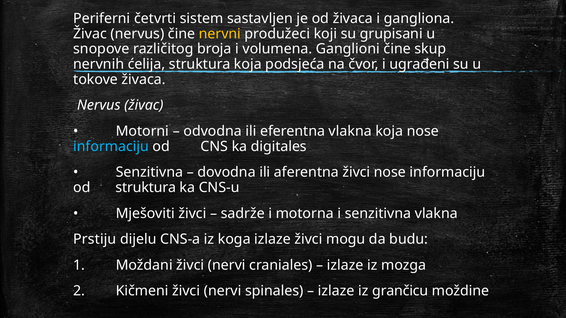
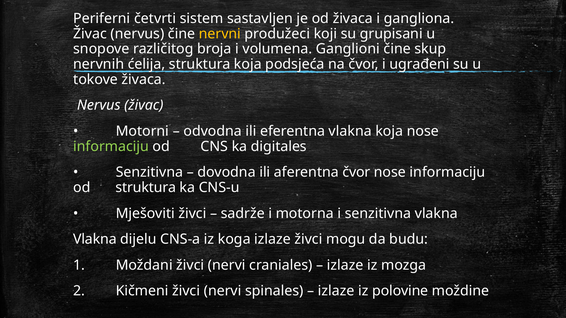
informaciju at (111, 147) colour: light blue -> light green
aferentna živci: živci -> čvor
Prstiju at (95, 240): Prstiju -> Vlakna
grančicu: grančicu -> polovine
